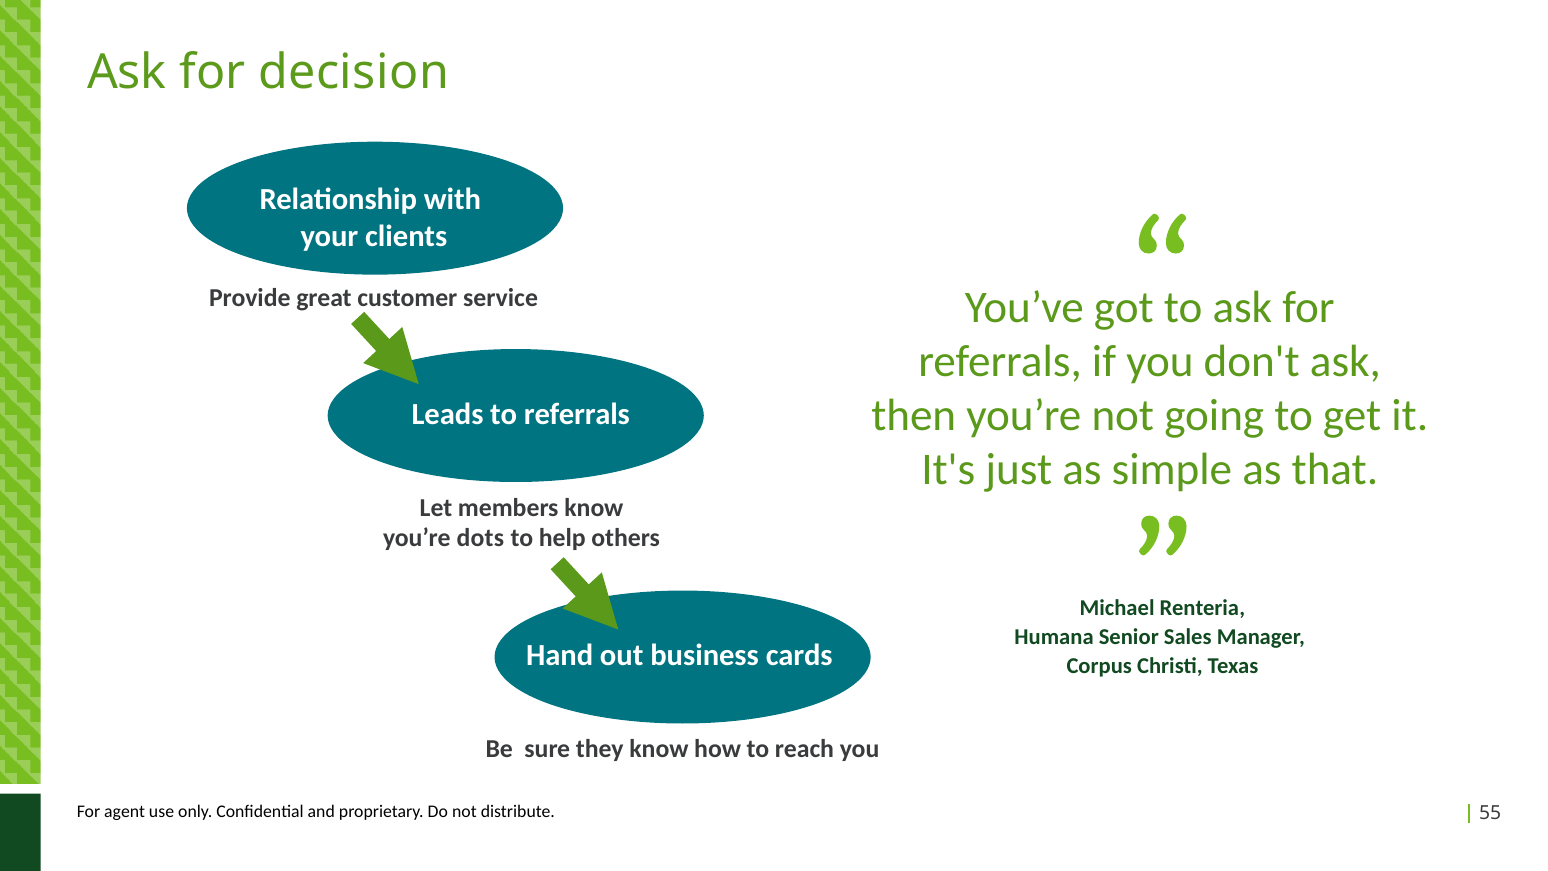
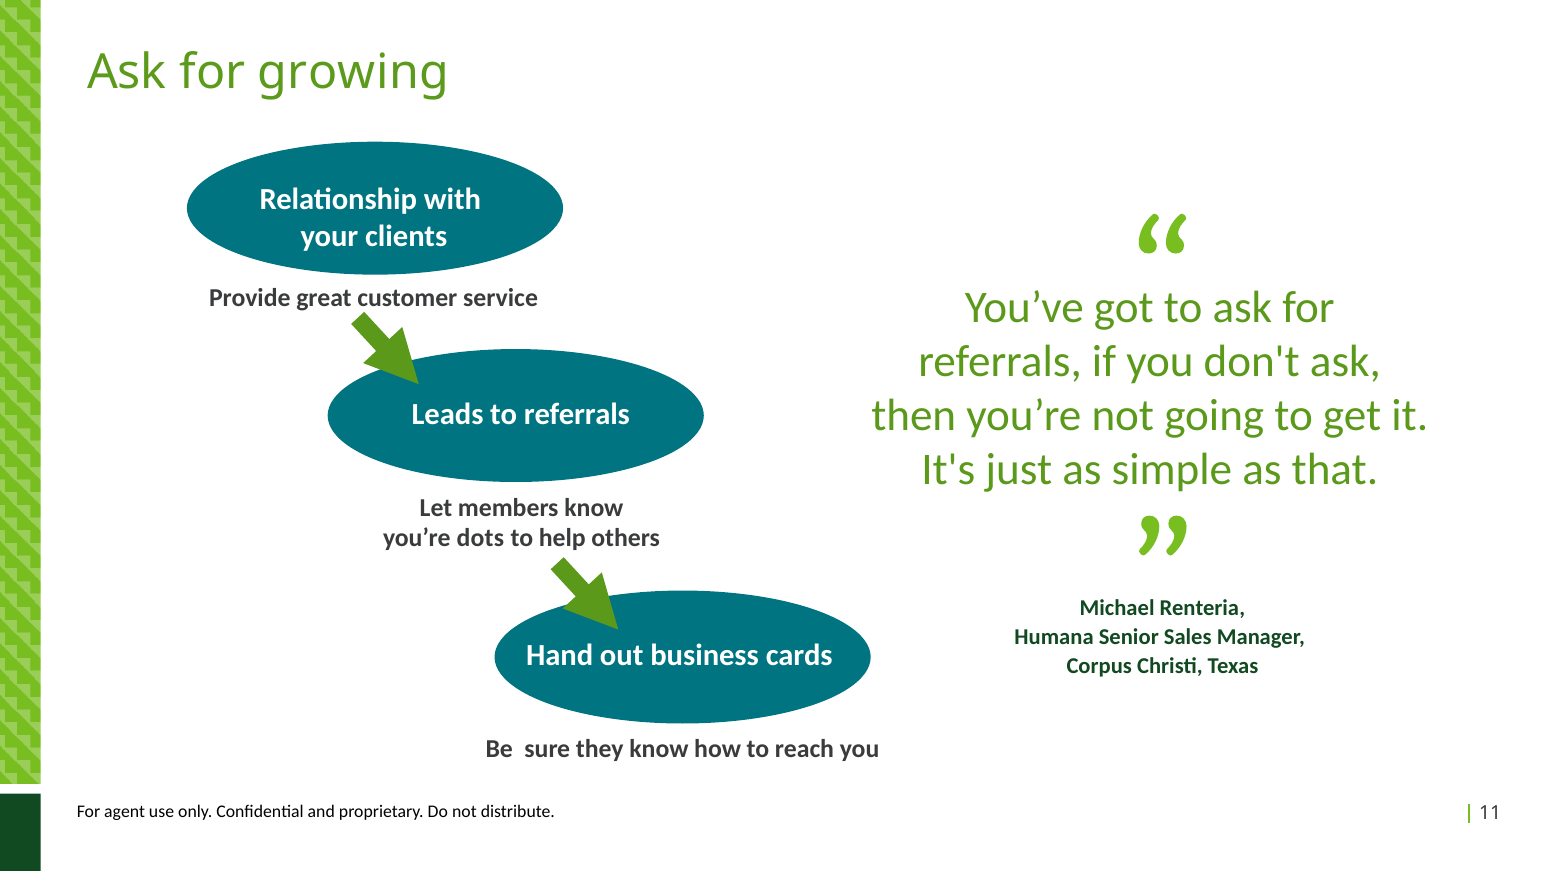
decision: decision -> growing
55: 55 -> 11
